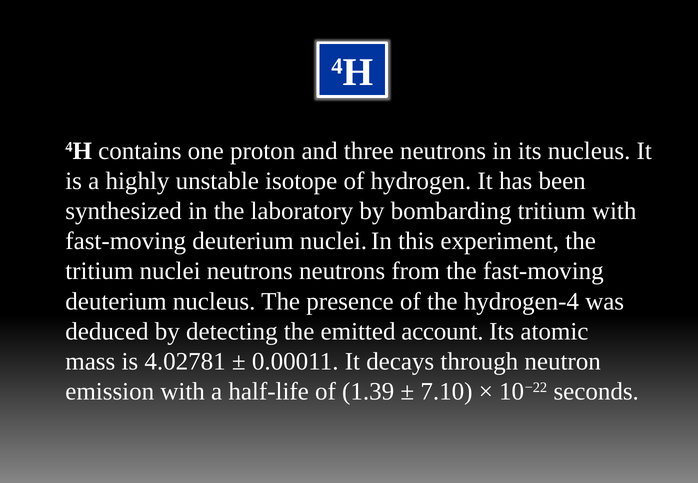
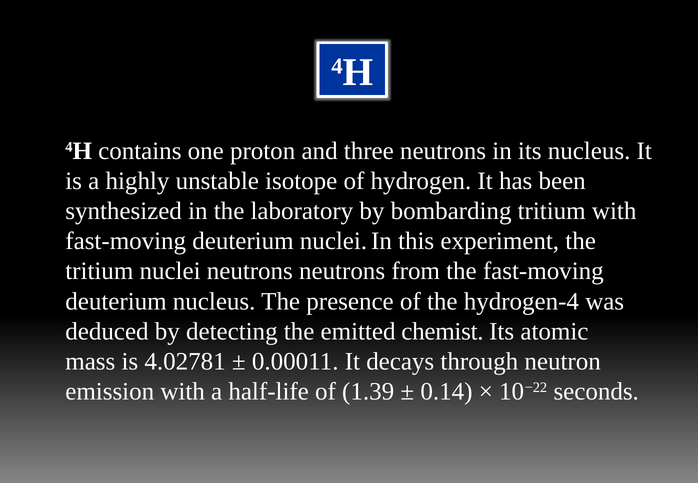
account: account -> chemist
7.10: 7.10 -> 0.14
